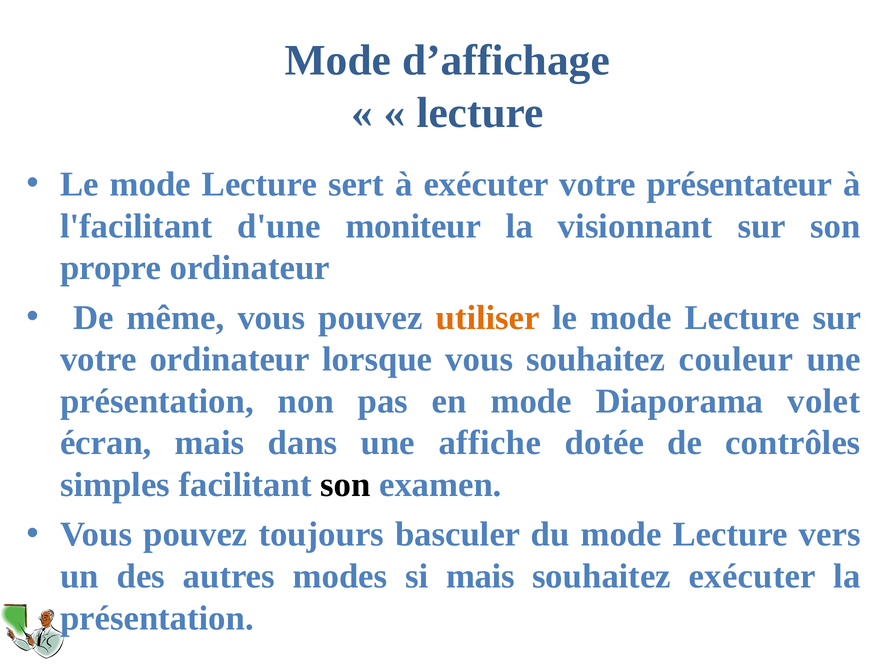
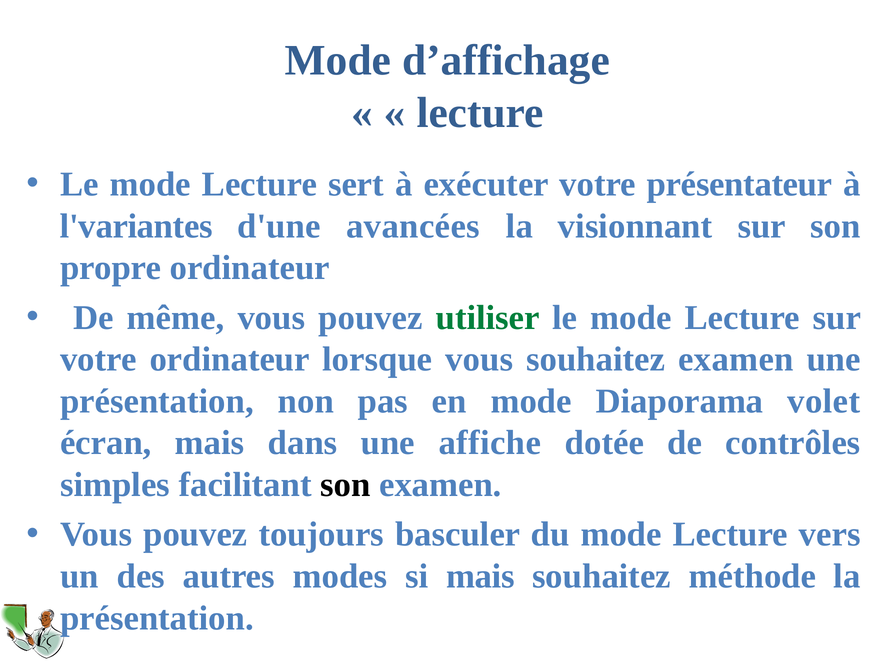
l'facilitant: l'facilitant -> l'variantes
moniteur: moniteur -> avancées
utiliser colour: orange -> green
souhaitez couleur: couleur -> examen
souhaitez exécuter: exécuter -> méthode
